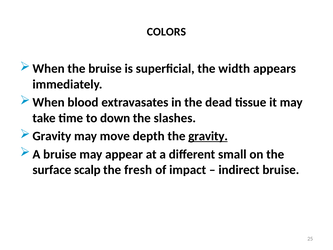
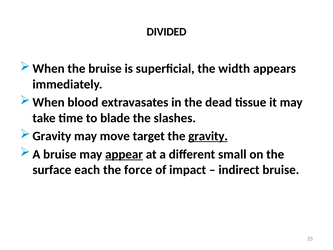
COLORS: COLORS -> DIVIDED
down: down -> blade
depth: depth -> target
appear underline: none -> present
scalp: scalp -> each
fresh: fresh -> force
